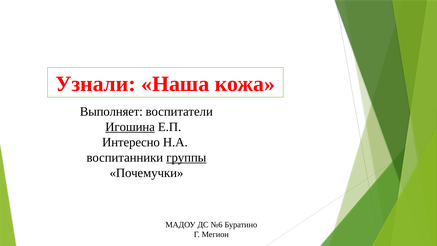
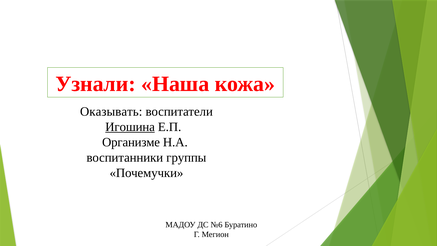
Выполняет: Выполняет -> Оказывать
Интересно: Интересно -> Организме
группы underline: present -> none
